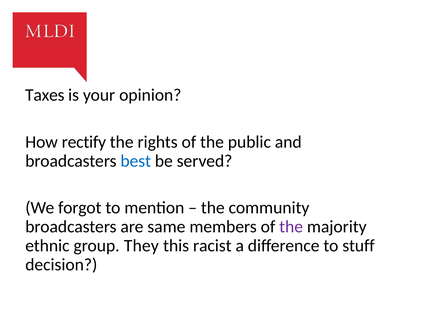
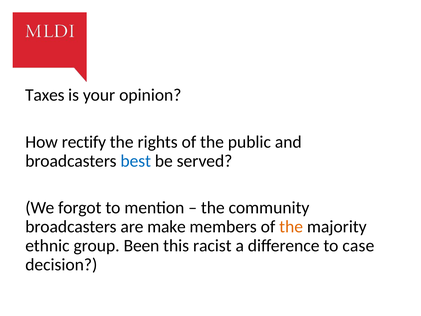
same: same -> make
the at (291, 226) colour: purple -> orange
They: They -> Been
stuff: stuff -> case
